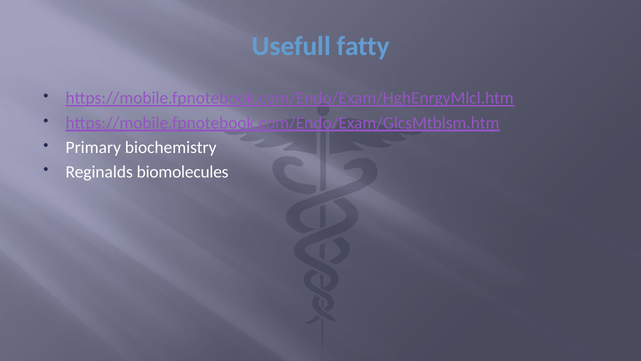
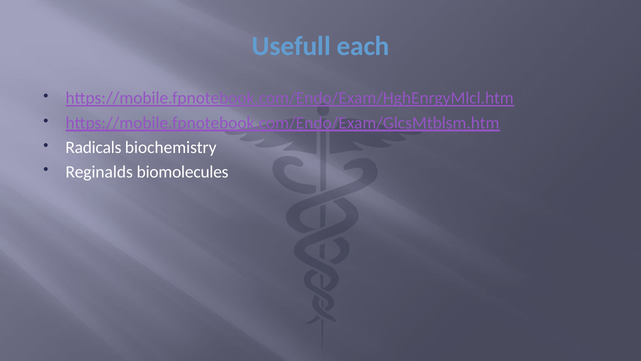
fatty: fatty -> each
Primary: Primary -> Radicals
